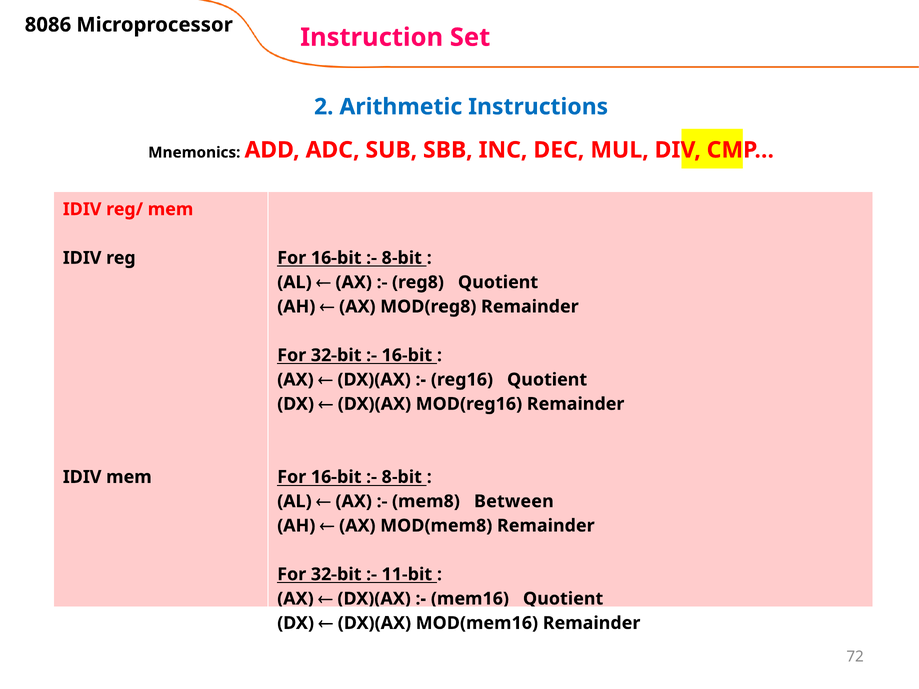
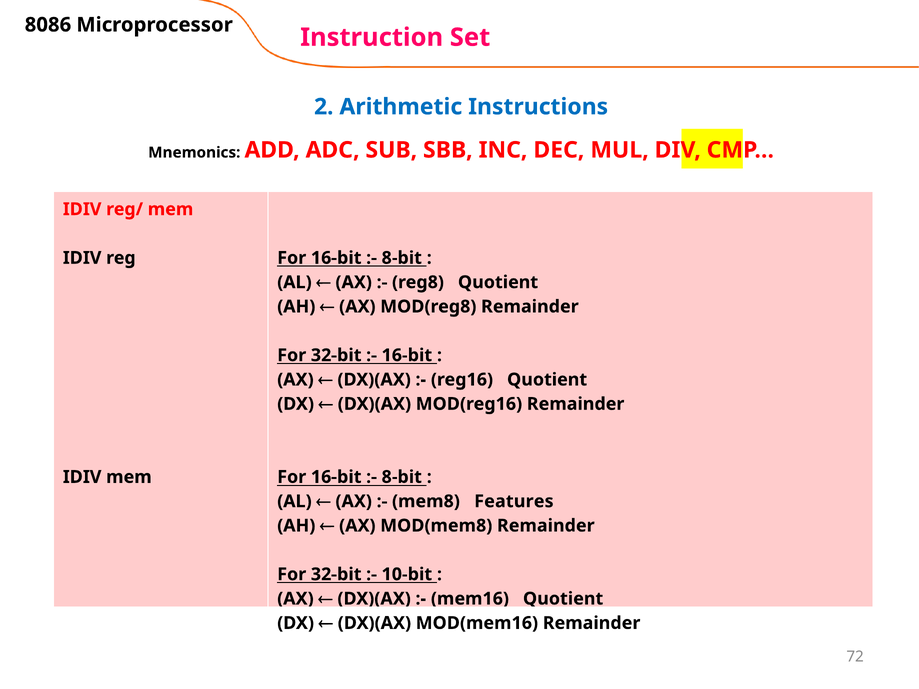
Between: Between -> Features
11-bit: 11-bit -> 10-bit
